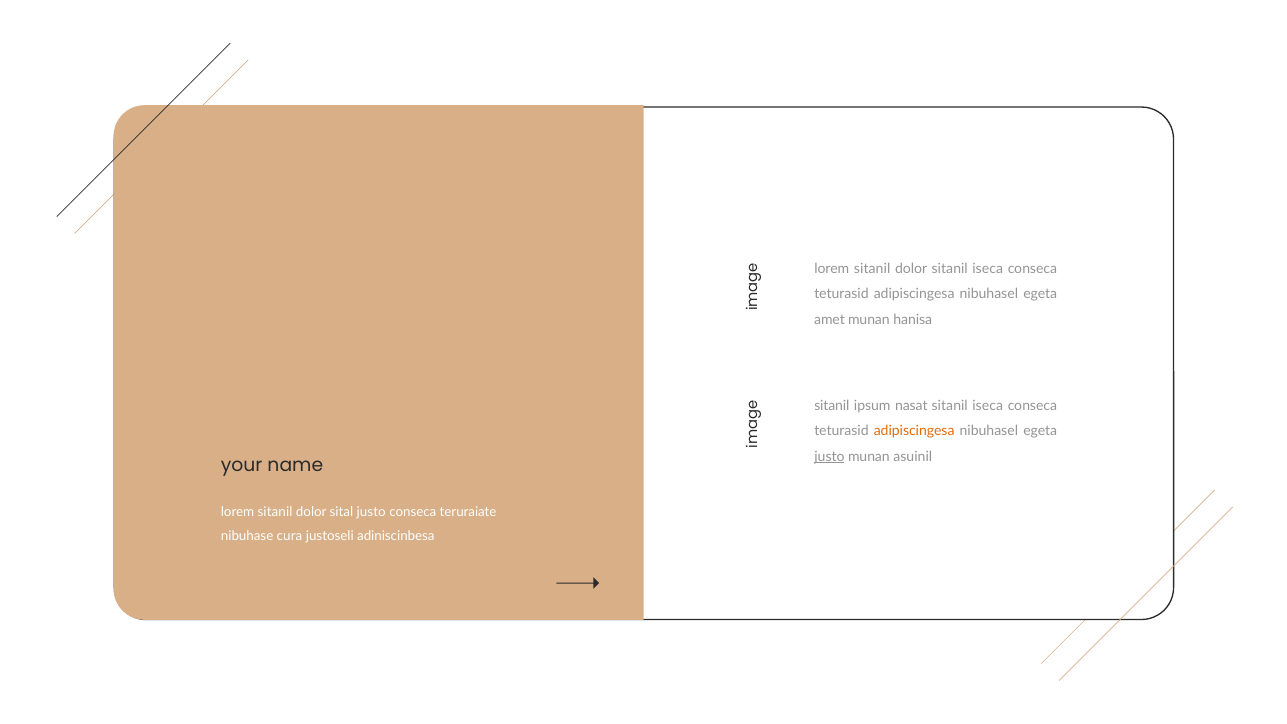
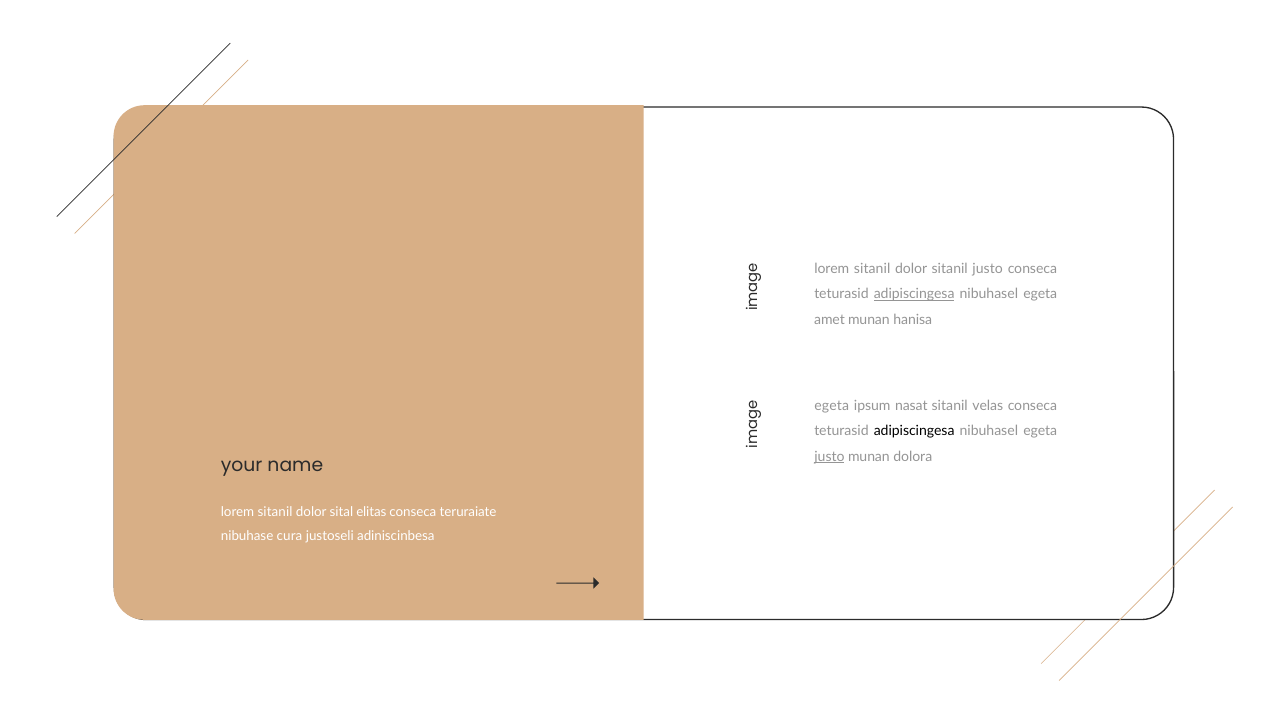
dolor sitanil iseca: iseca -> justo
adipiscingesa at (914, 294) underline: none -> present
sitanil at (832, 406): sitanil -> egeta
iseca at (988, 406): iseca -> velas
adipiscingesa at (914, 431) colour: orange -> black
asuinil: asuinil -> dolora
sital justo: justo -> elitas
